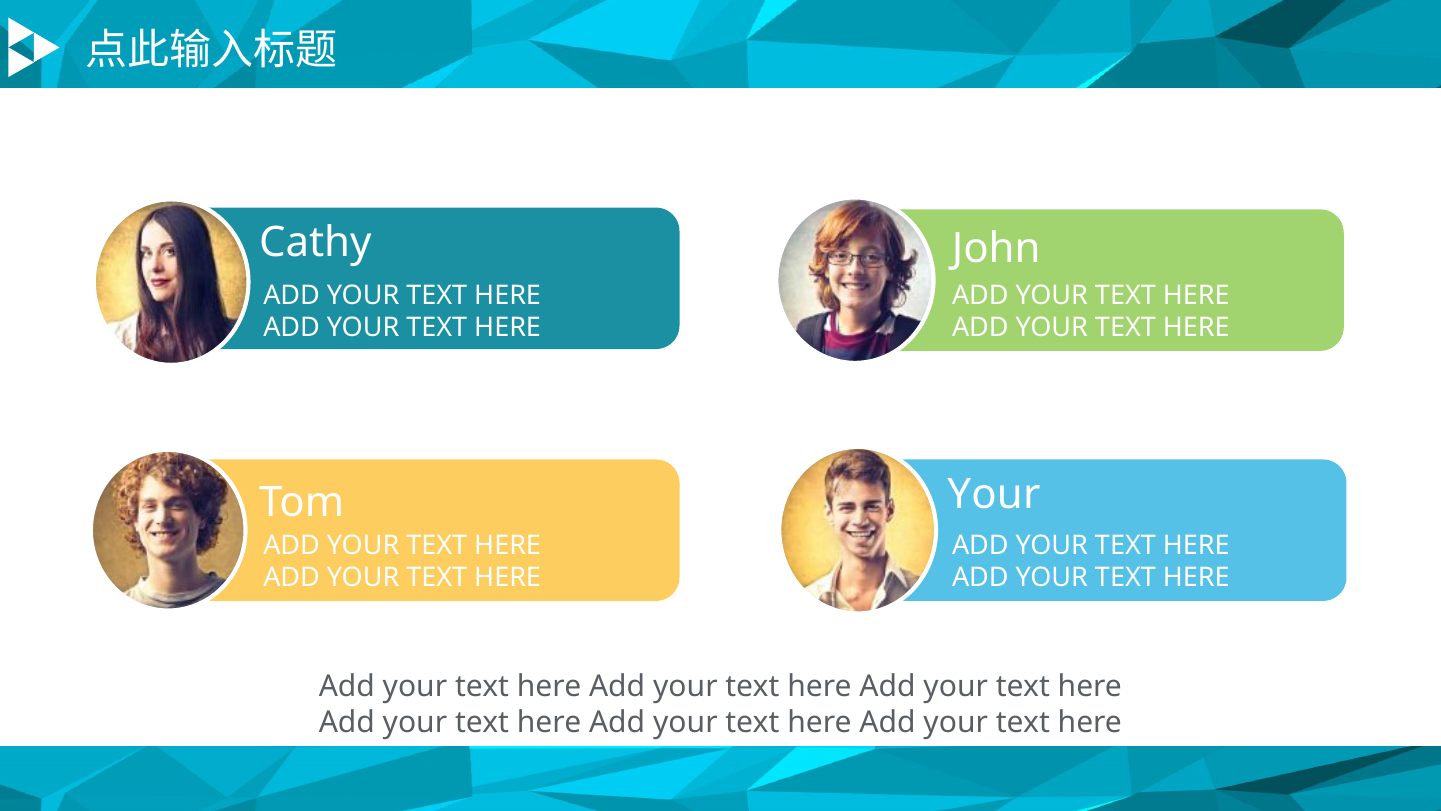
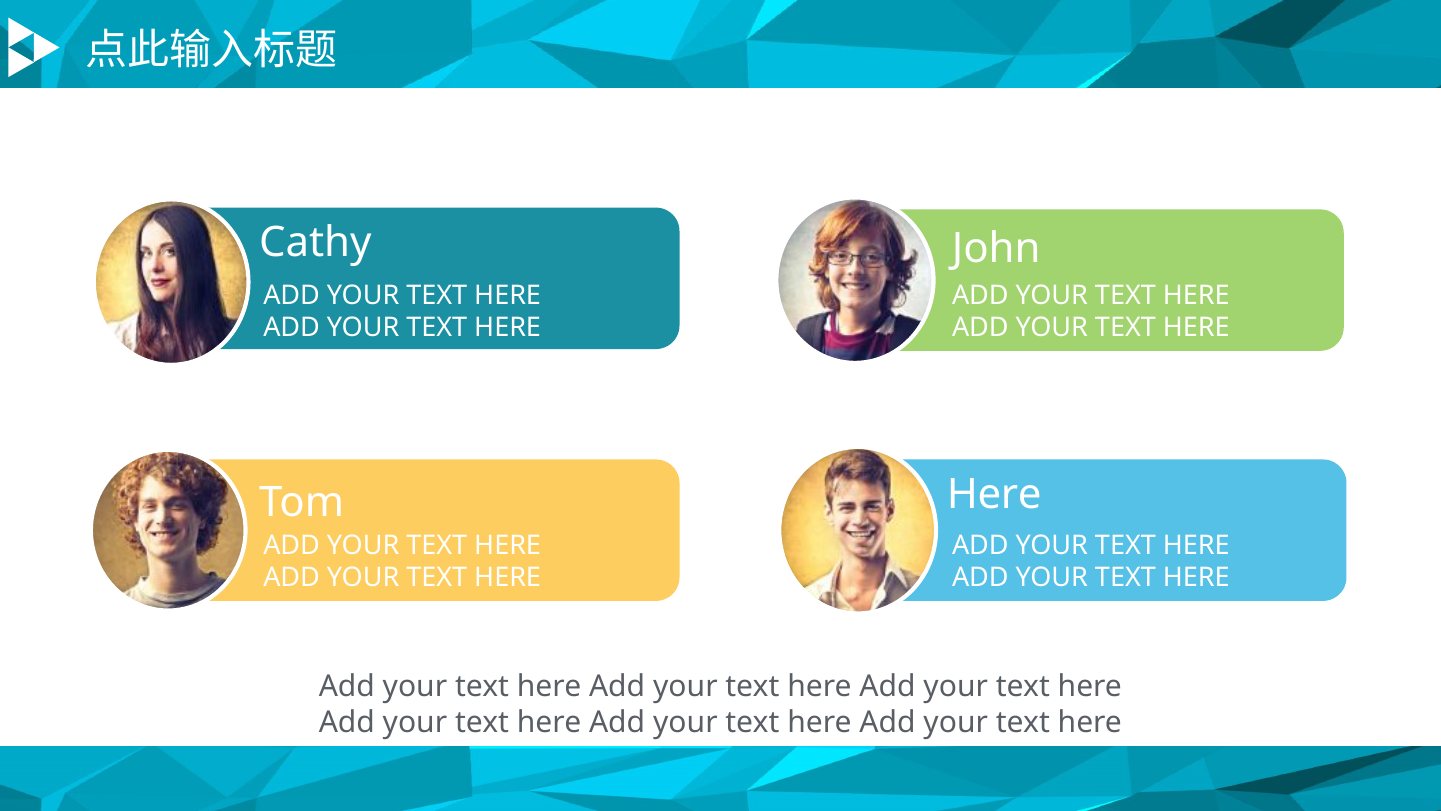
Your at (994, 495): Your -> Here
